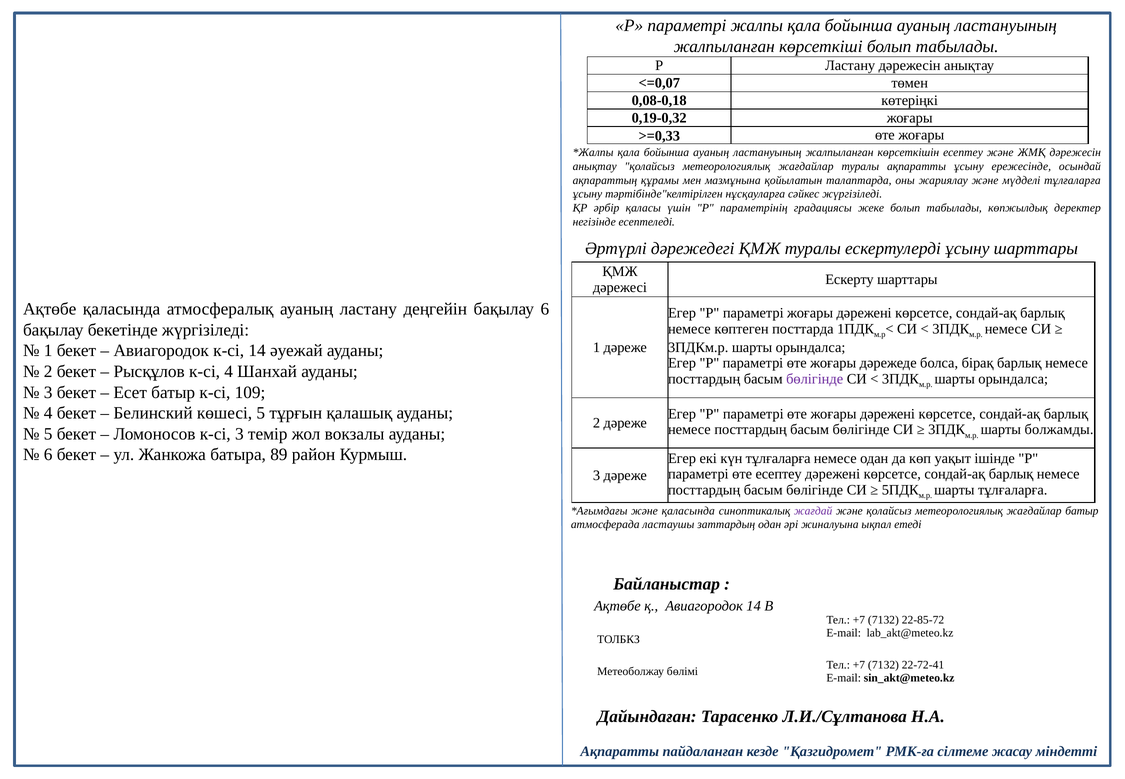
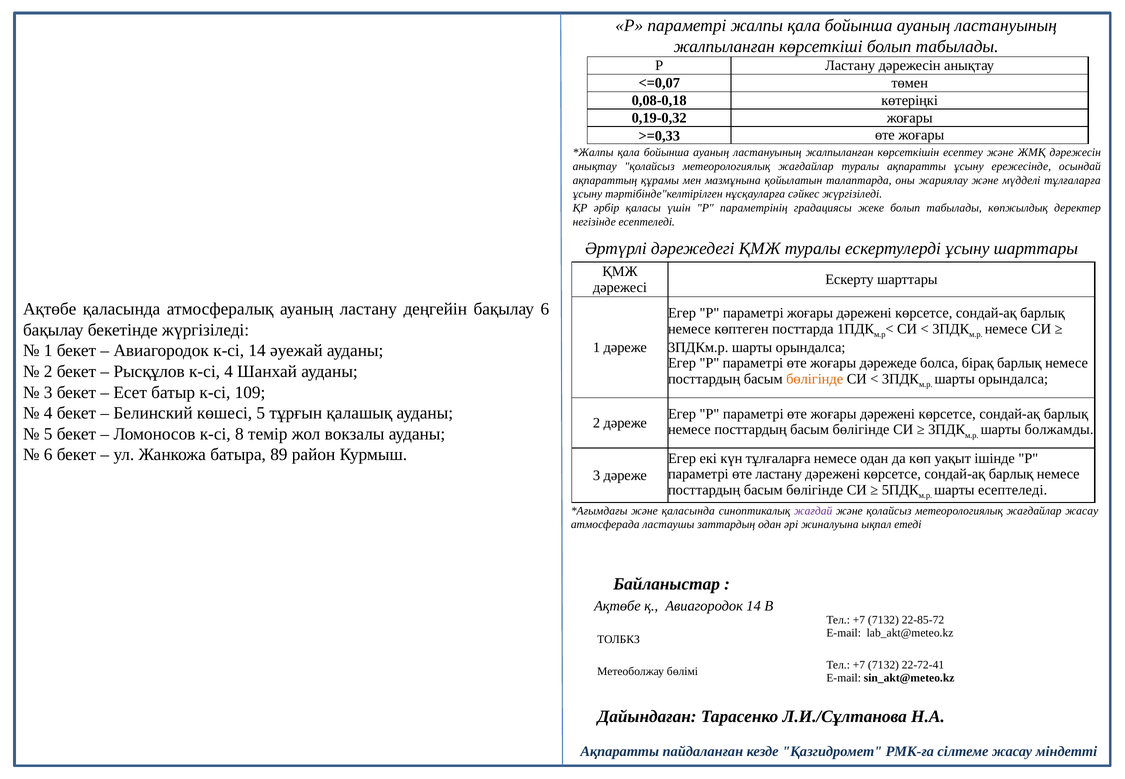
бөлігінде at (815, 379) colour: purple -> orange
к-сі 3: 3 -> 8
өте есептеу: есептеу -> ластану
шарты тұлғаларға: тұлғаларға -> есептеледі
жағдайлар батыр: батыр -> жасау
